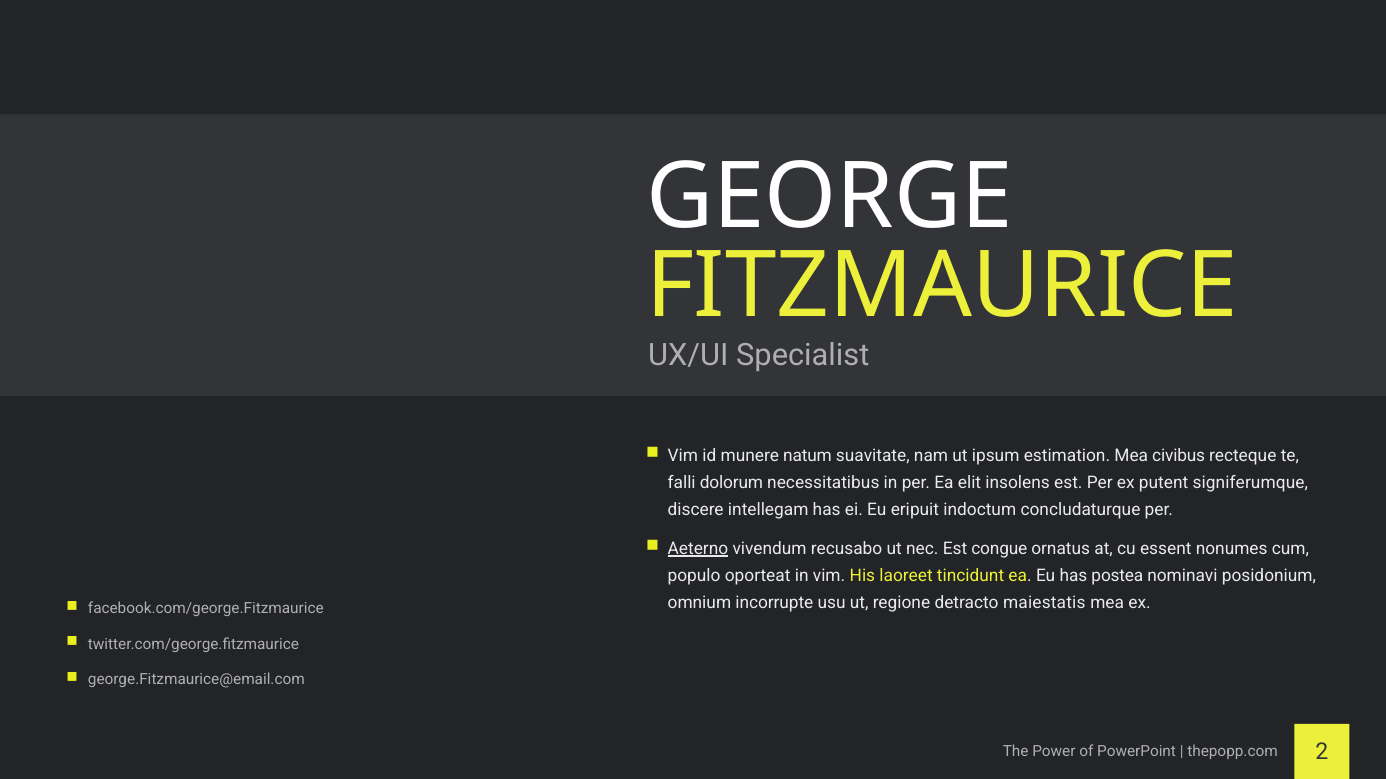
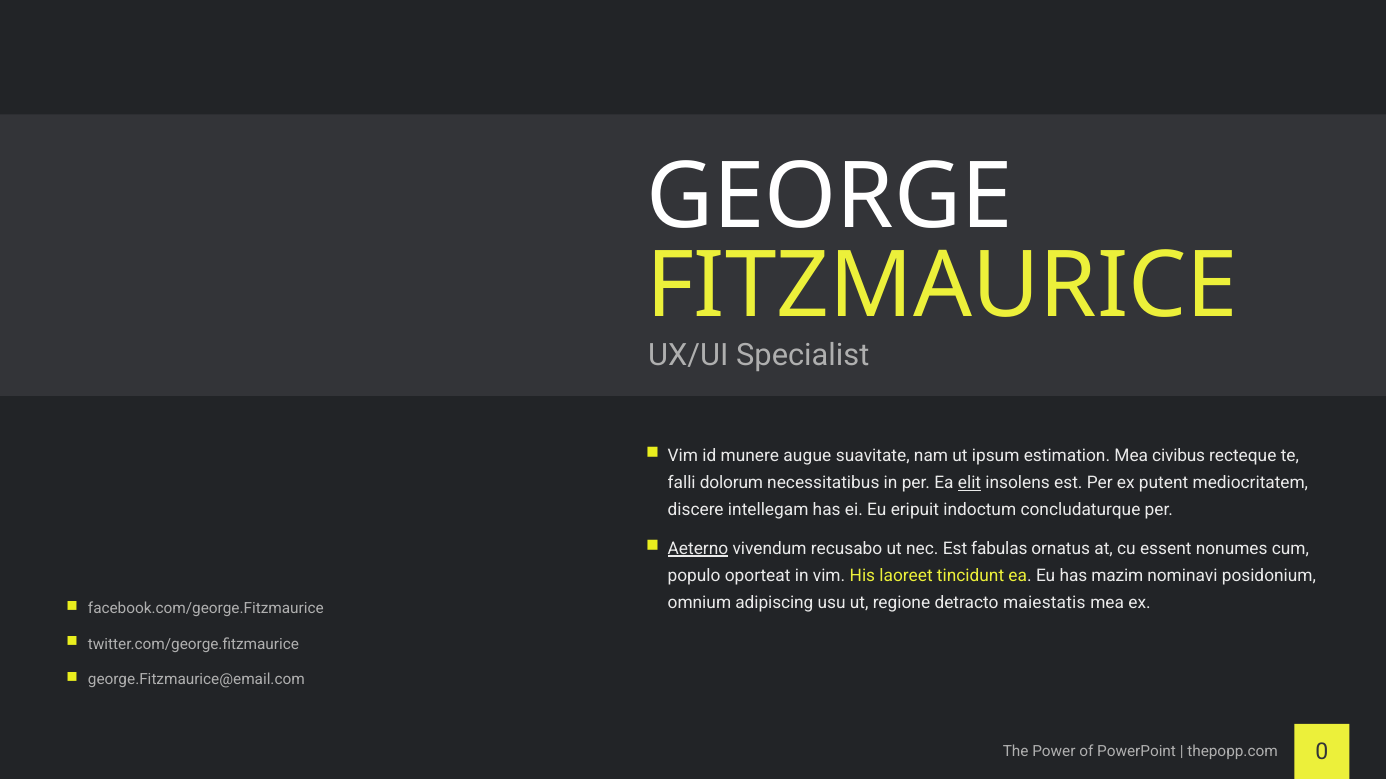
natum: natum -> augue
elit underline: none -> present
signiferumque: signiferumque -> mediocritatem
congue: congue -> fabulas
postea: postea -> mazim
incorrupte: incorrupte -> adipiscing
2: 2 -> 0
